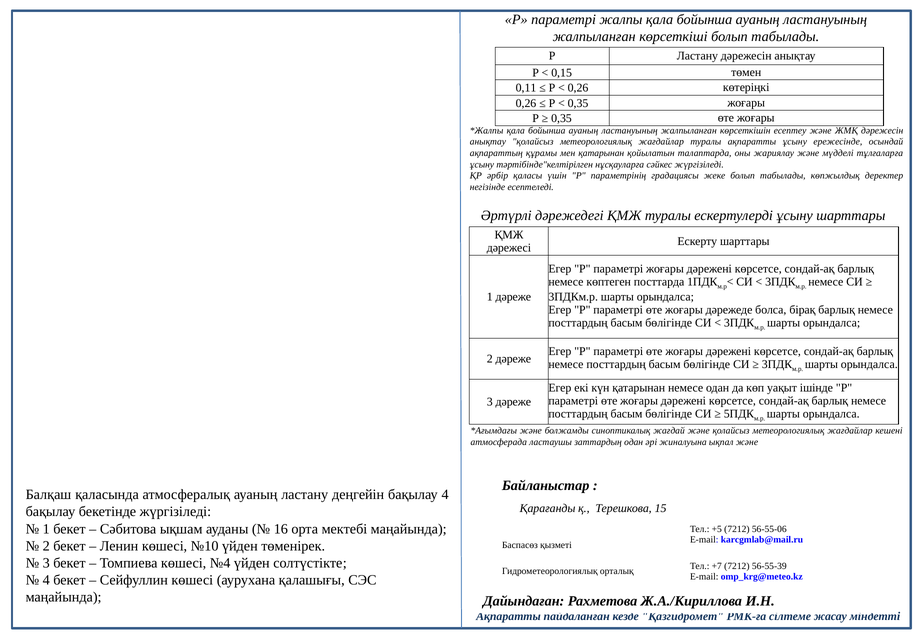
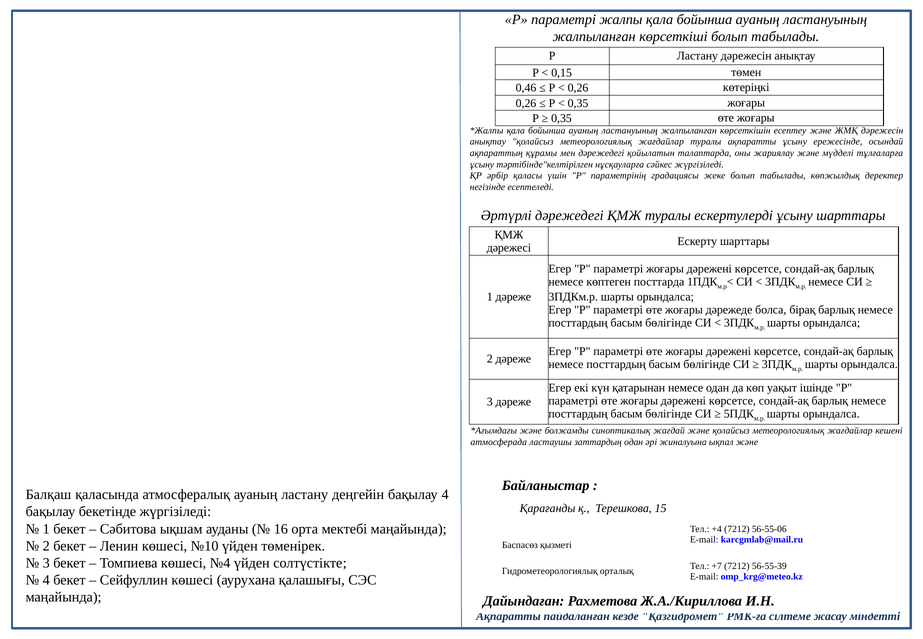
0,11: 0,11 -> 0,46
мен қатарынан: қатарынан -> дәрежедегі
+5: +5 -> +4
